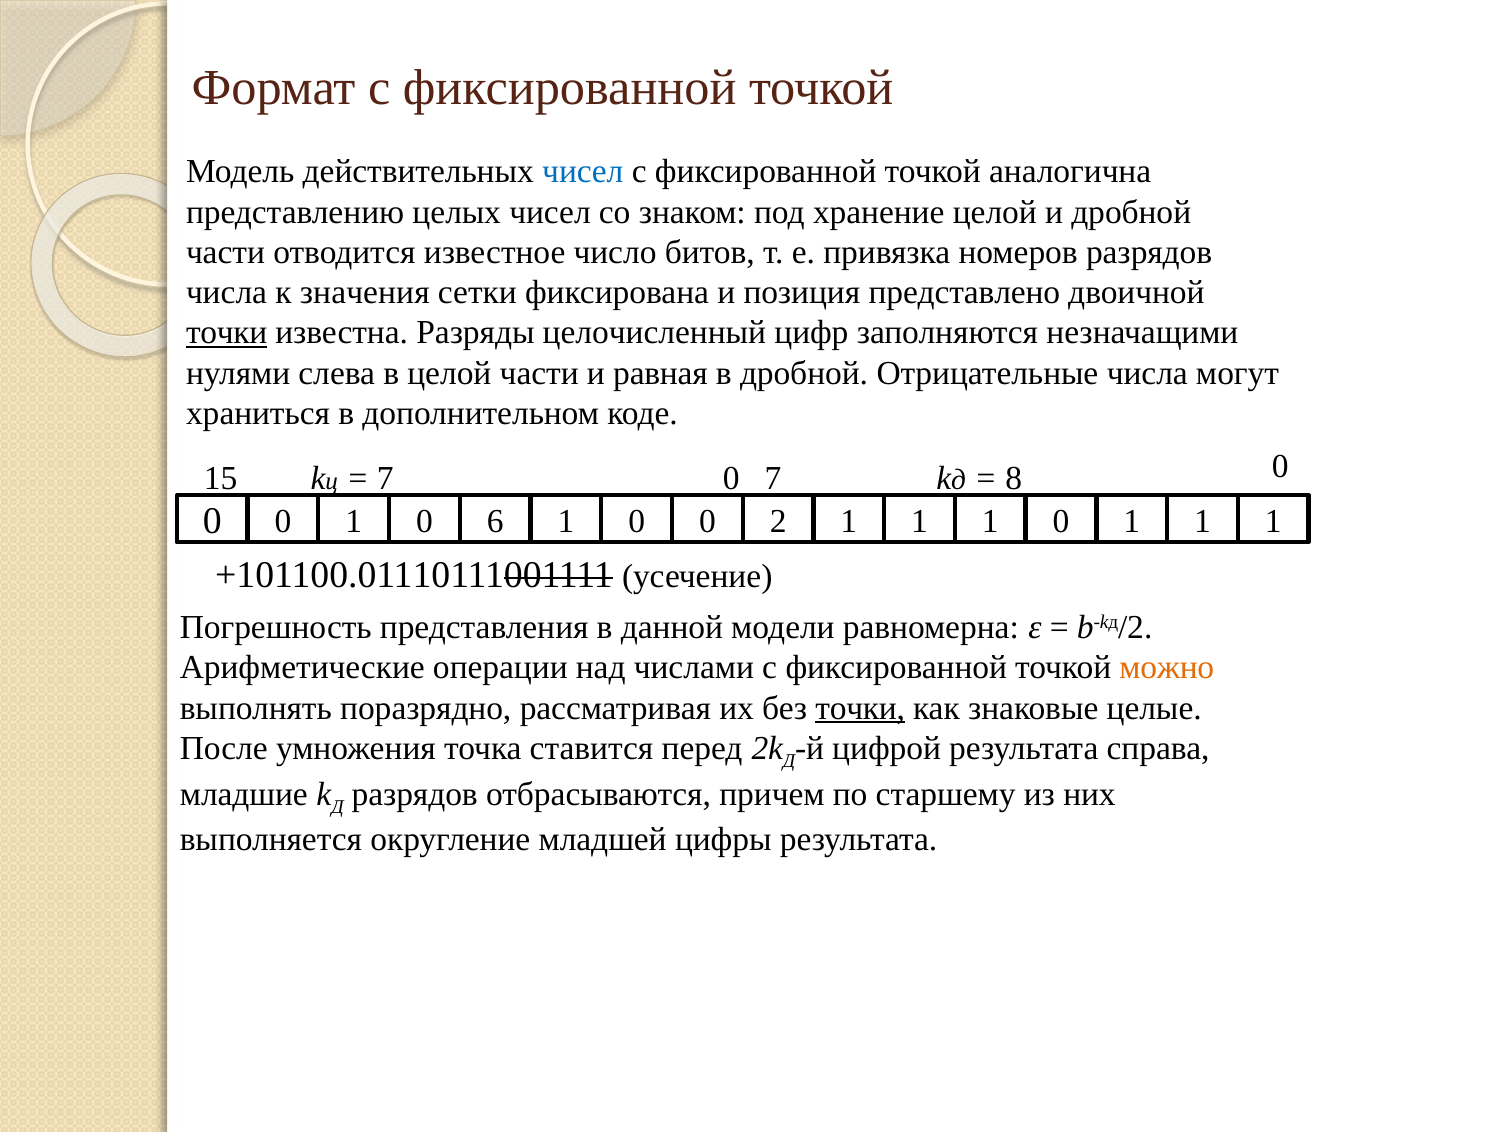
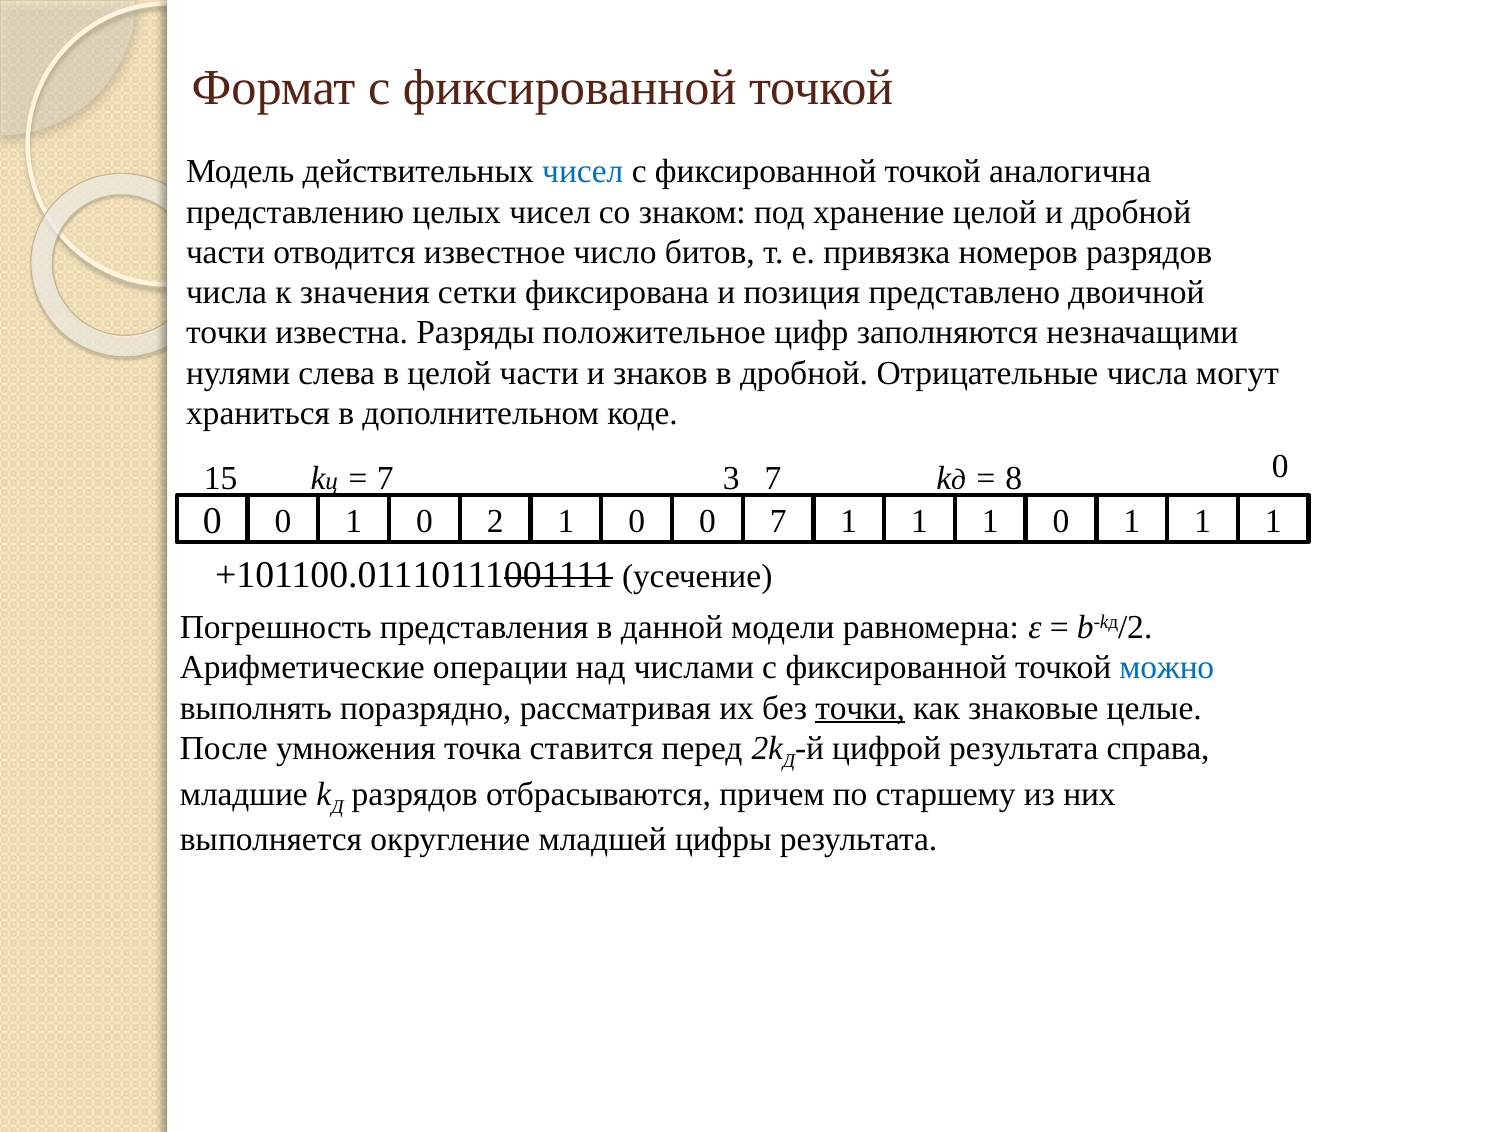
точки at (227, 333) underline: present -> none
целочисленный: целочисленный -> положительное
равная: равная -> знаков
15 0: 0 -> 3
6: 6 -> 2
0 2: 2 -> 7
можно colour: orange -> blue
